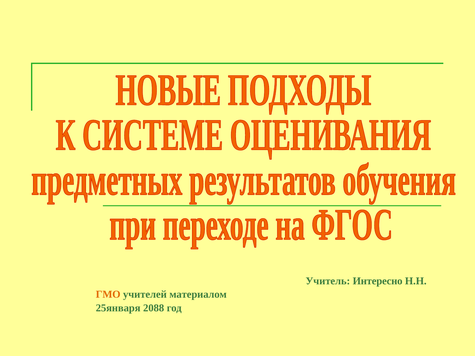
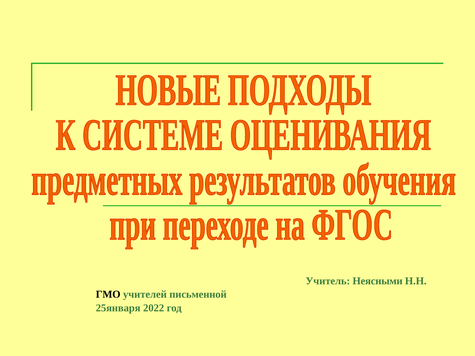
Интересно: Интересно -> Неясными
ГМО colour: orange -> black
материалом: материалом -> письменной
2088: 2088 -> 2022
